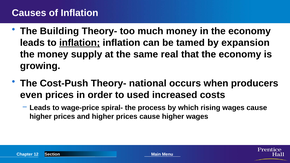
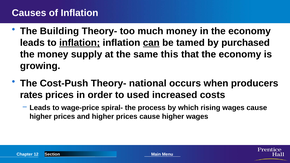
can underline: none -> present
expansion: expansion -> purchased
real: real -> this
even: even -> rates
